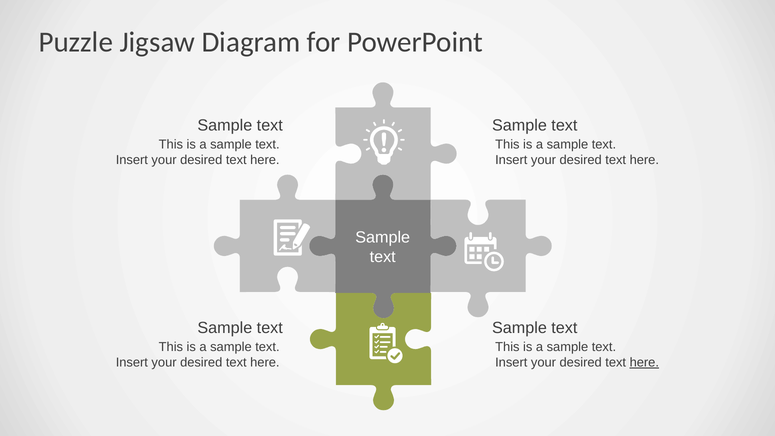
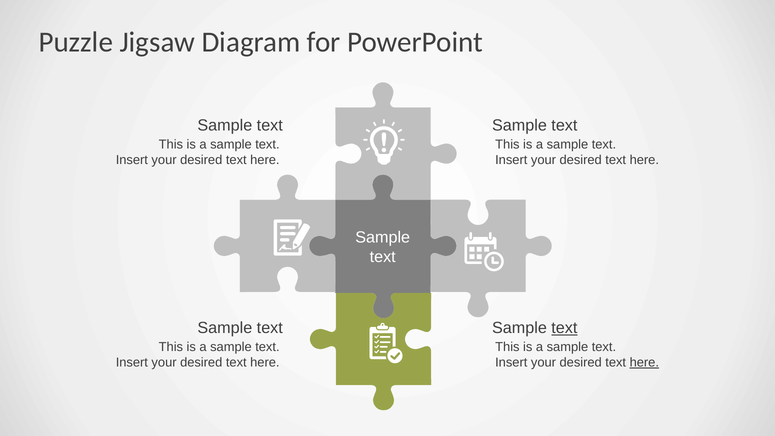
text at (564, 328) underline: none -> present
